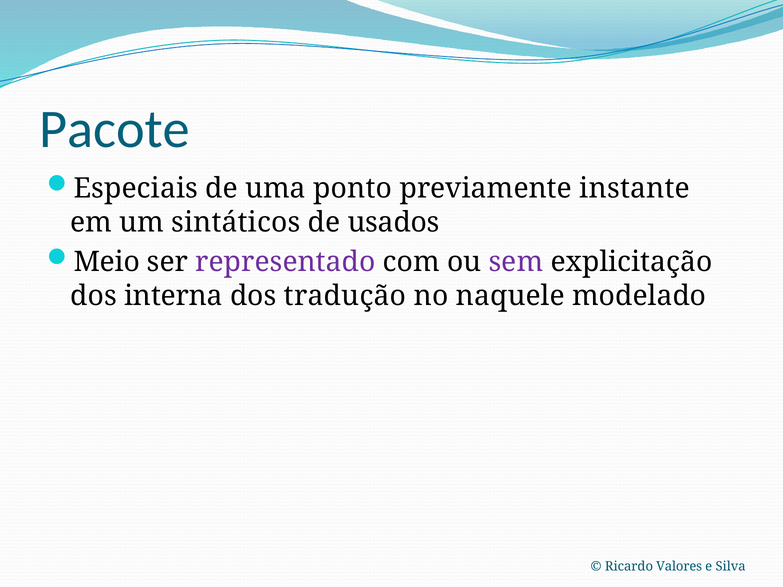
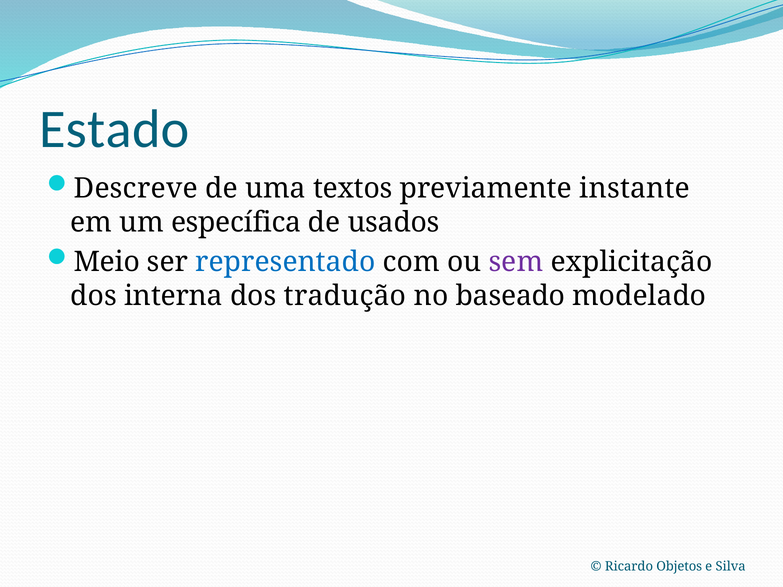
Pacote: Pacote -> Estado
Especiais: Especiais -> Descreve
ponto: ponto -> textos
sintáticos: sintáticos -> específica
representado colour: purple -> blue
naquele: naquele -> baseado
Valores: Valores -> Objetos
